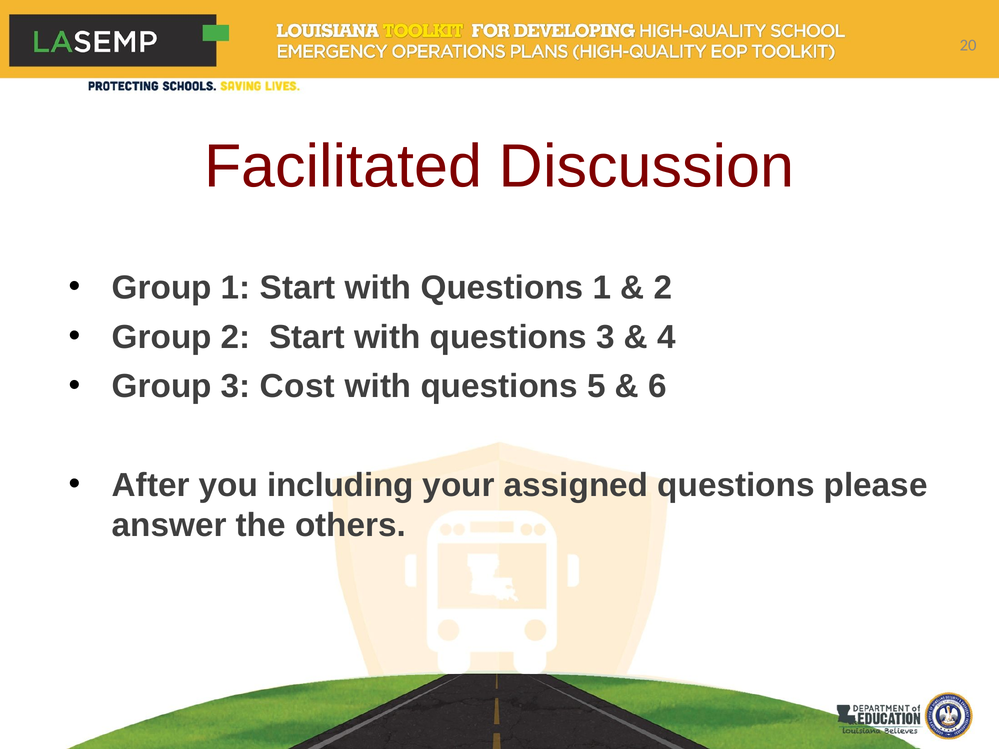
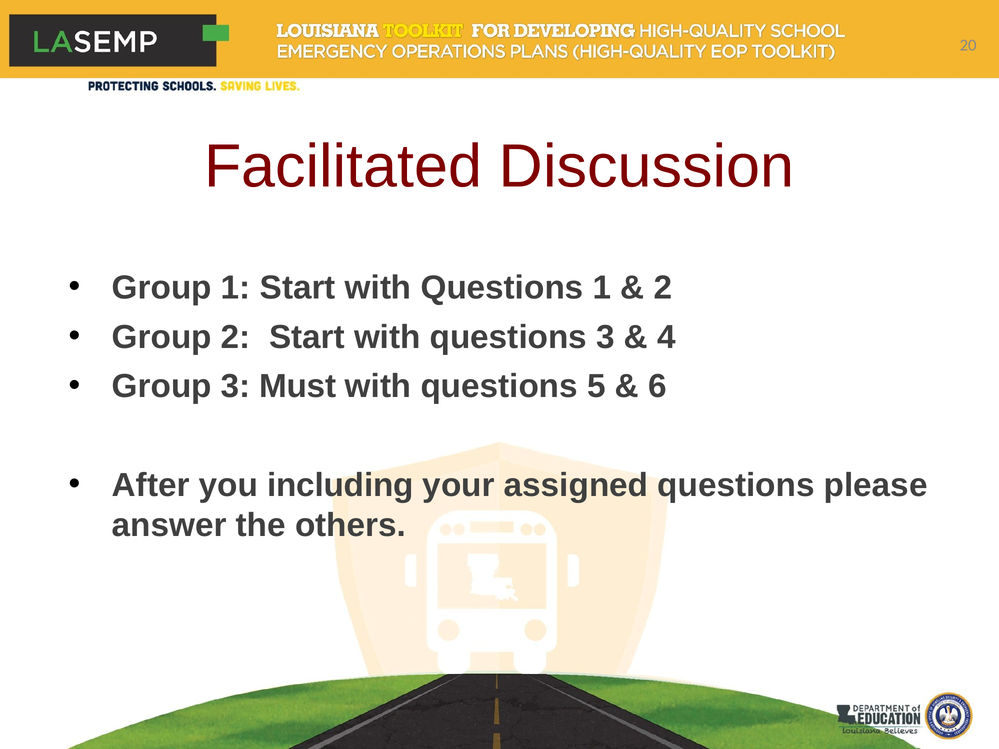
Cost: Cost -> Must
